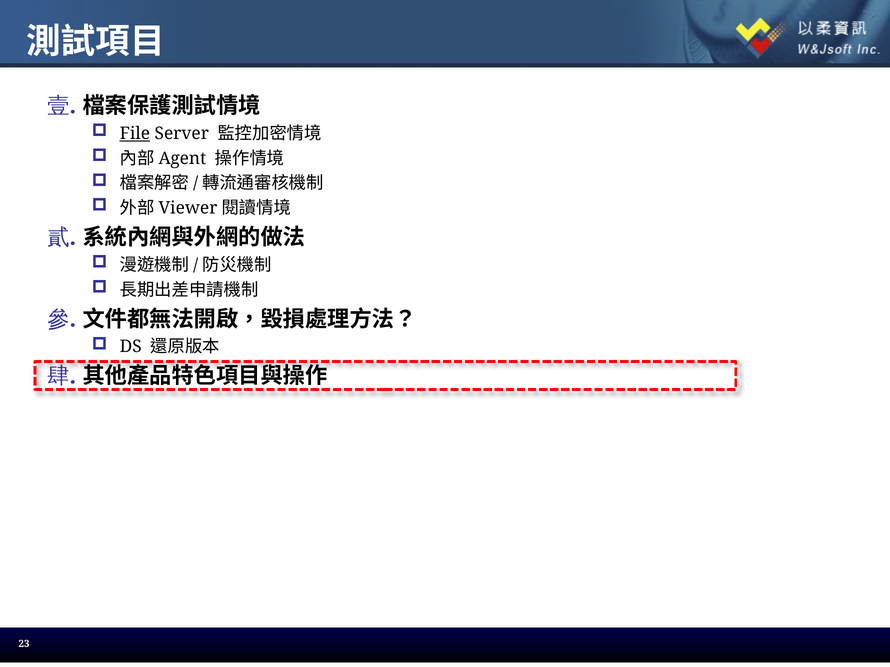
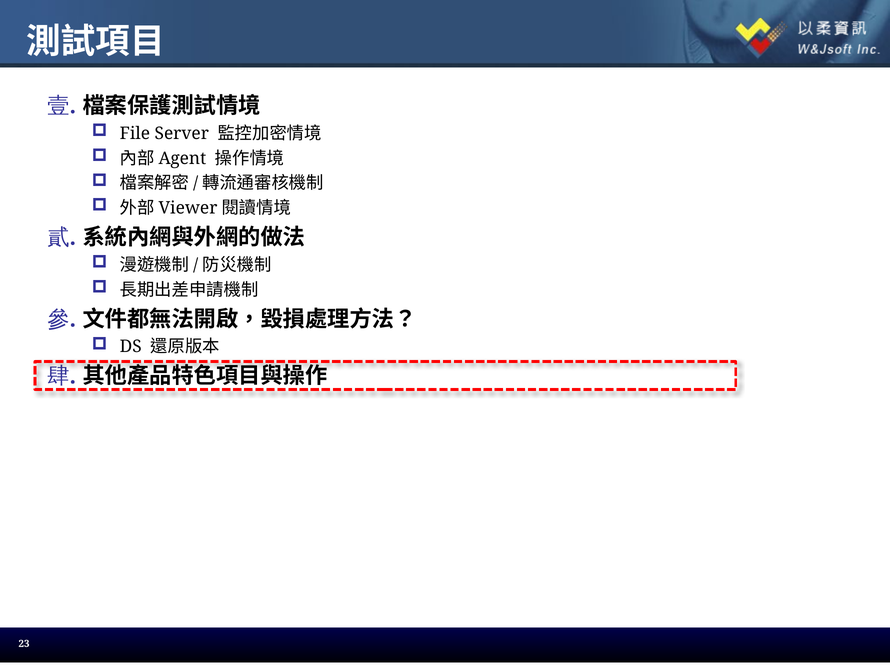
File underline: present -> none
